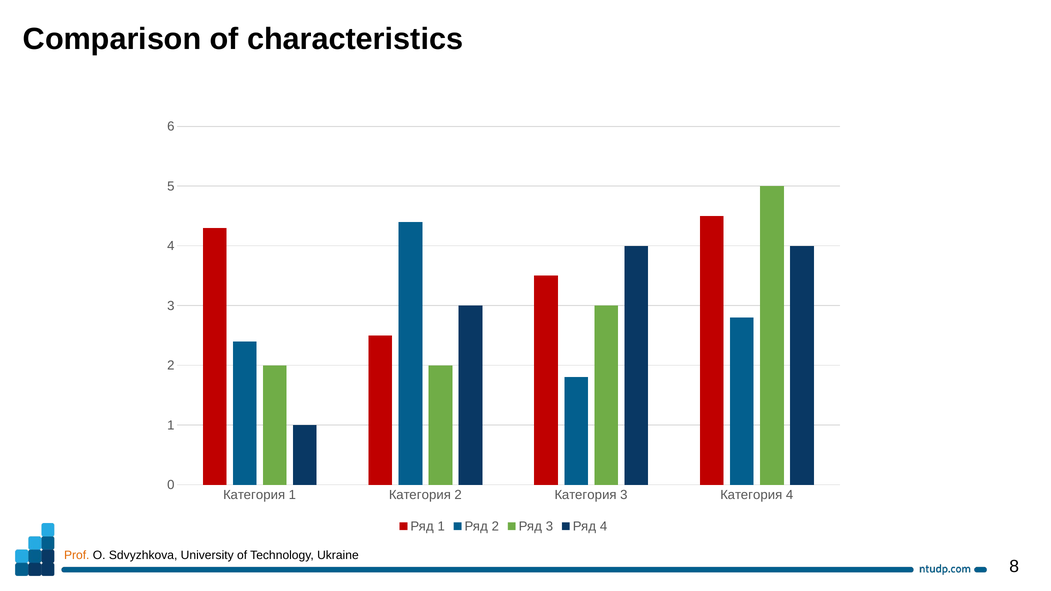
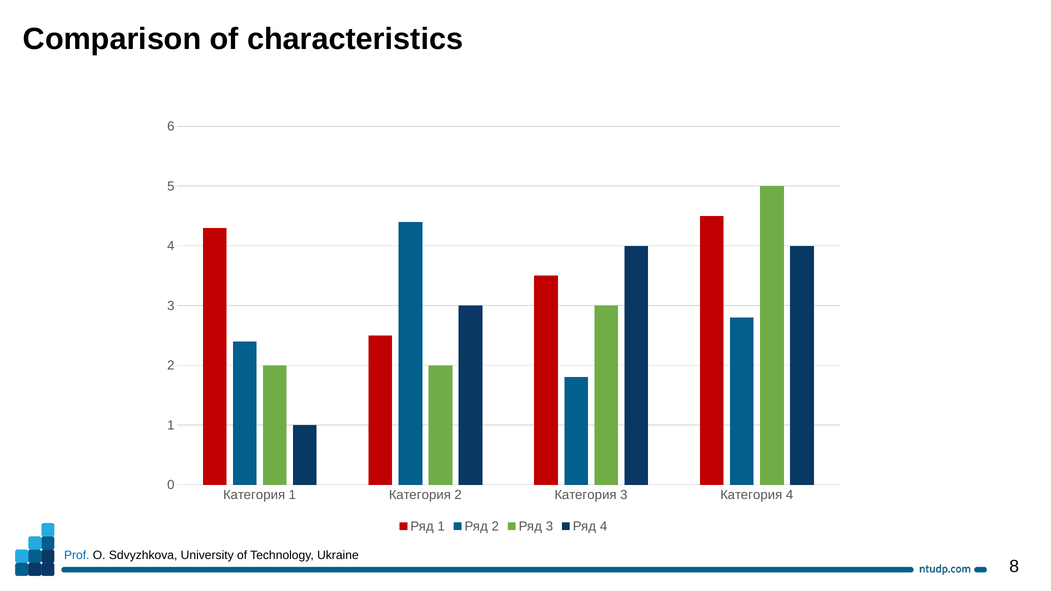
Prof colour: orange -> blue
